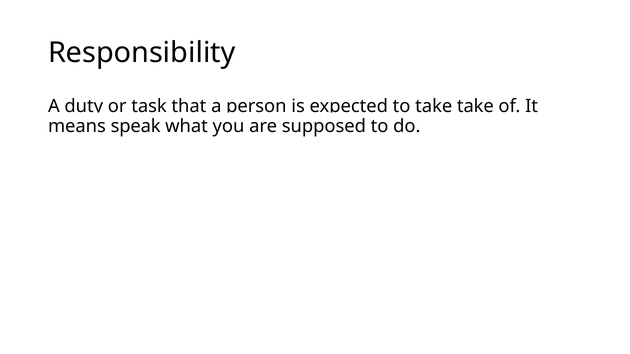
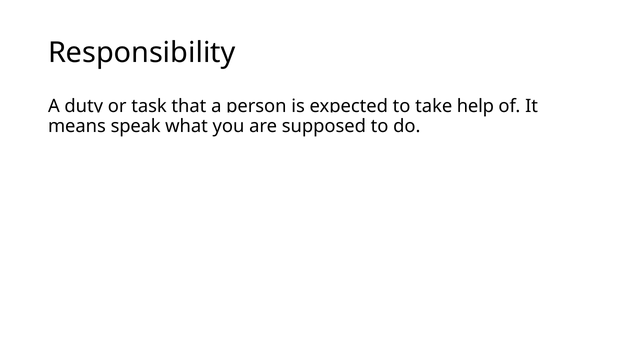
take at (475, 106): take -> help
